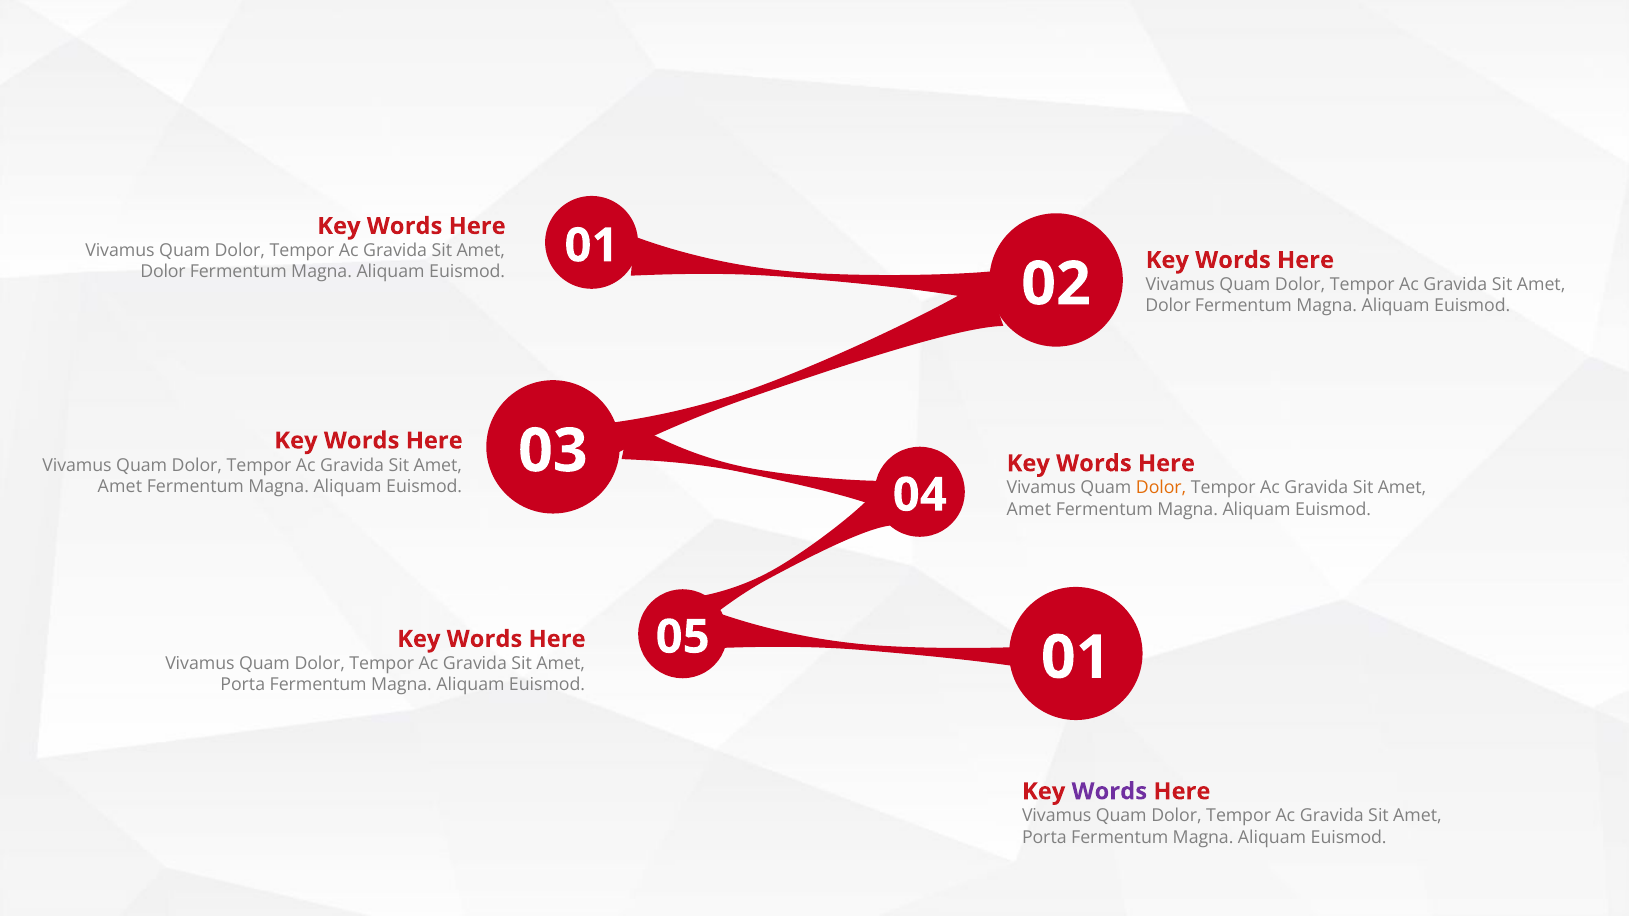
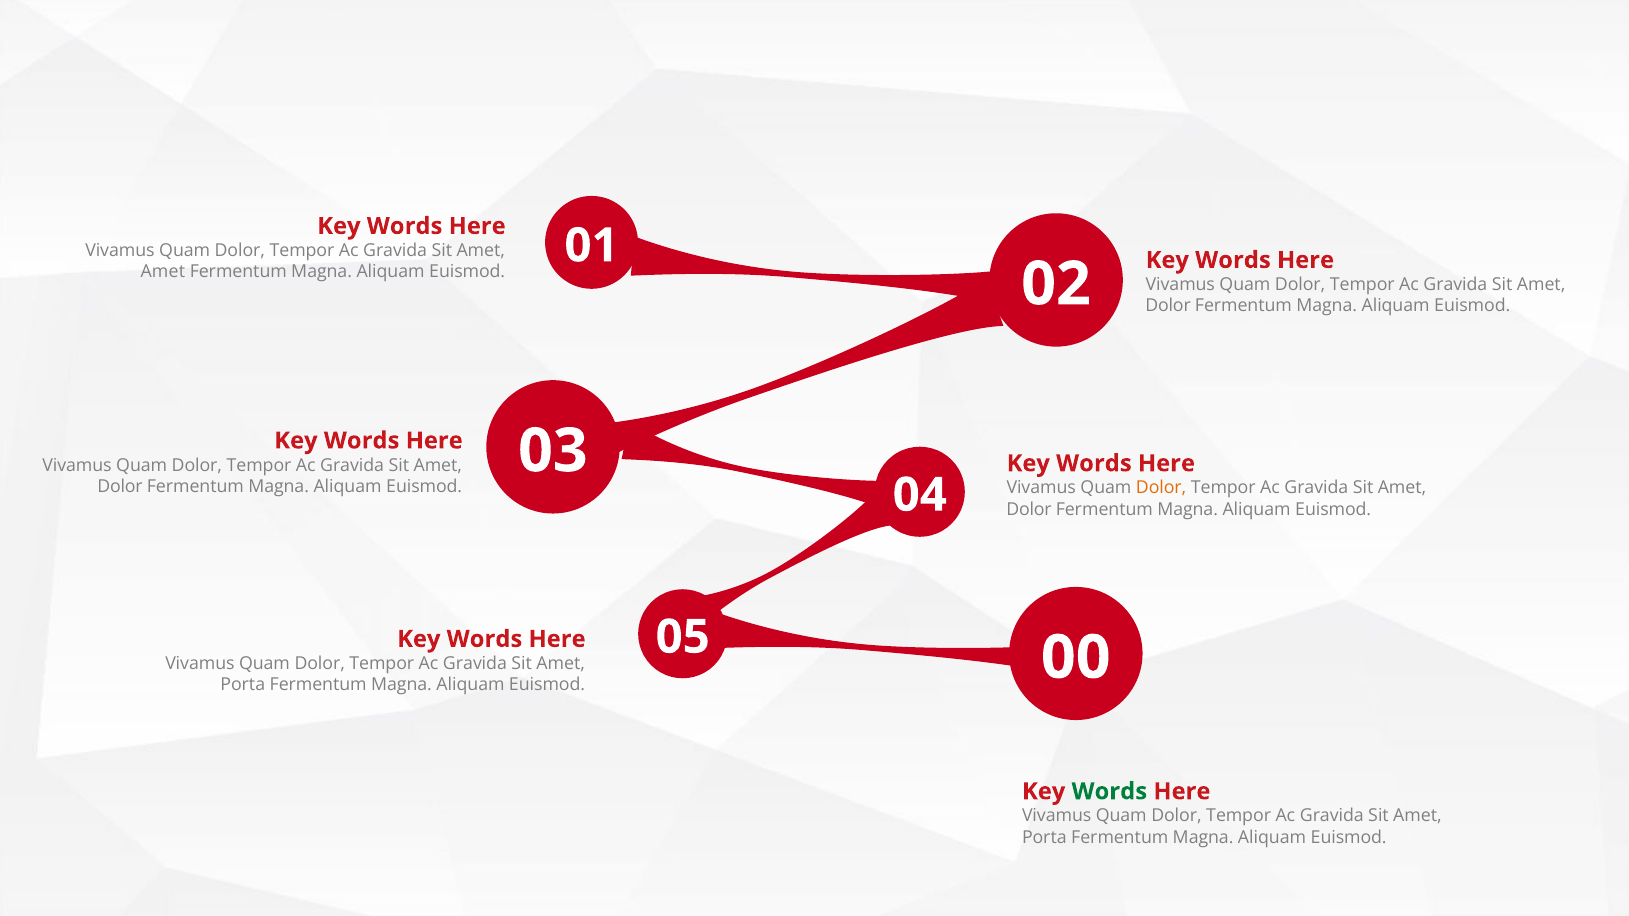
Dolor at (163, 272): Dolor -> Amet
Amet at (120, 487): Amet -> Dolor
Amet at (1029, 509): Amet -> Dolor
05 01: 01 -> 00
Words at (1109, 792) colour: purple -> green
